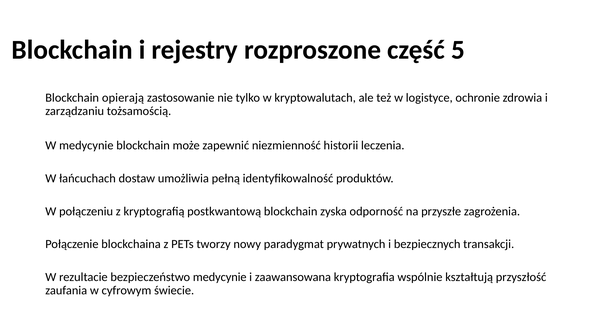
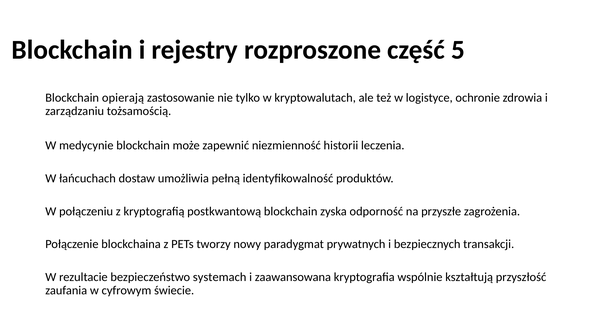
bezpieczeństwo medycynie: medycynie -> systemach
